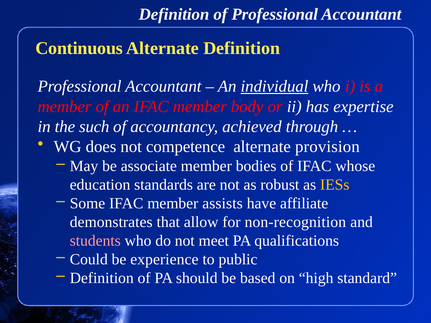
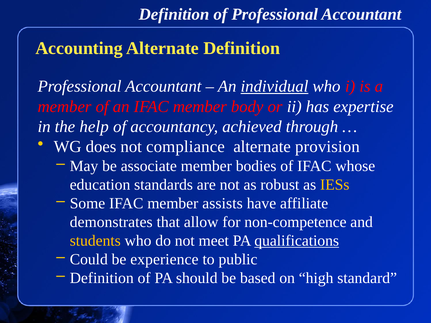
Continuous: Continuous -> Accounting
such: such -> help
competence: competence -> compliance
non-recognition: non-recognition -> non-competence
students colour: pink -> yellow
qualifications underline: none -> present
